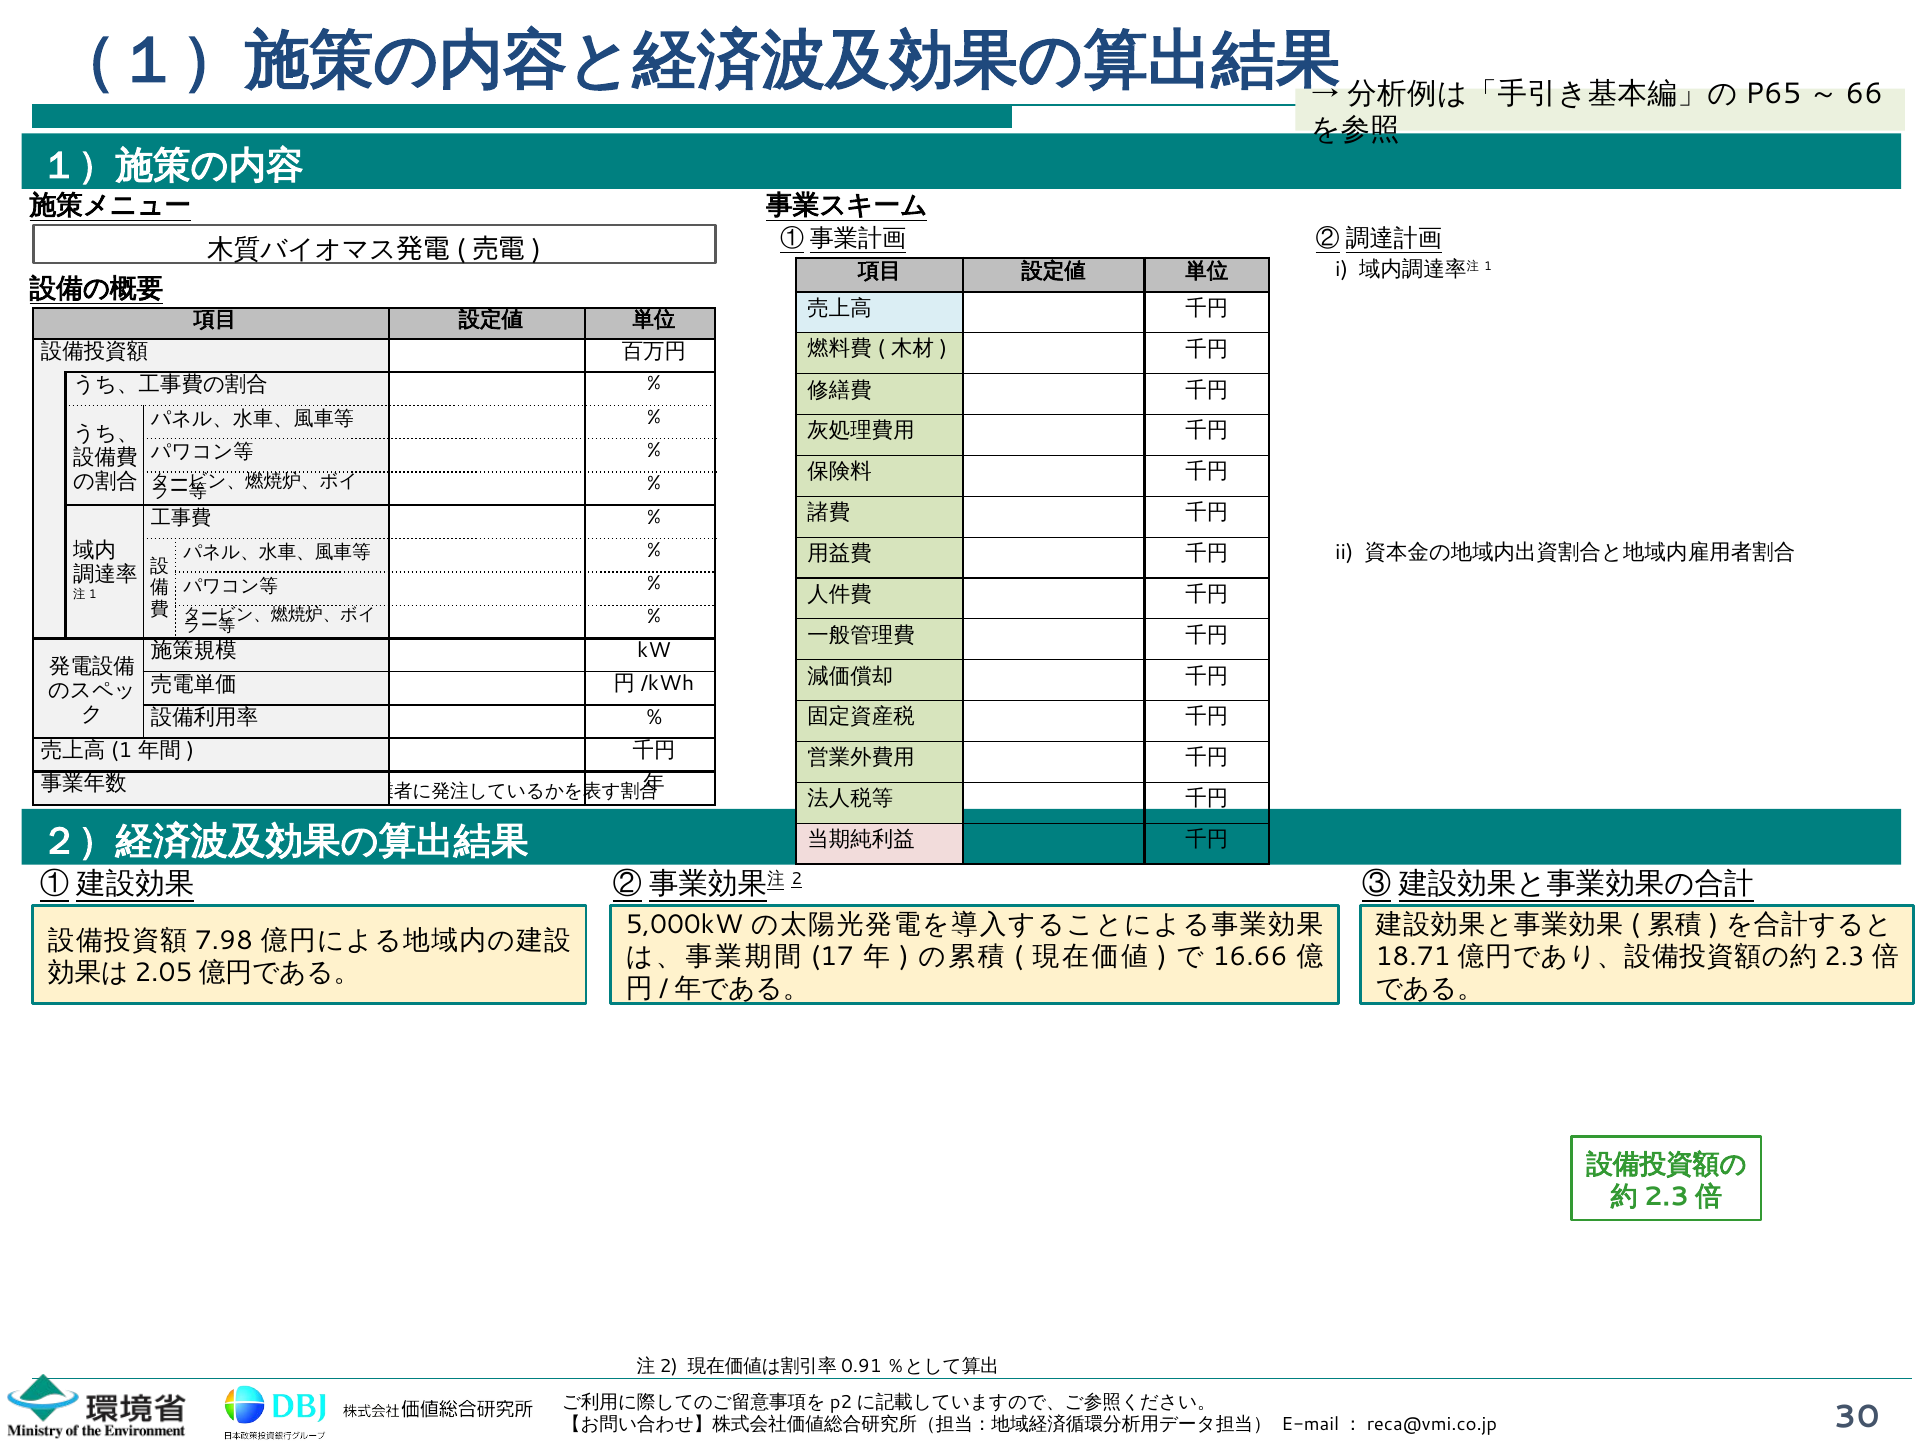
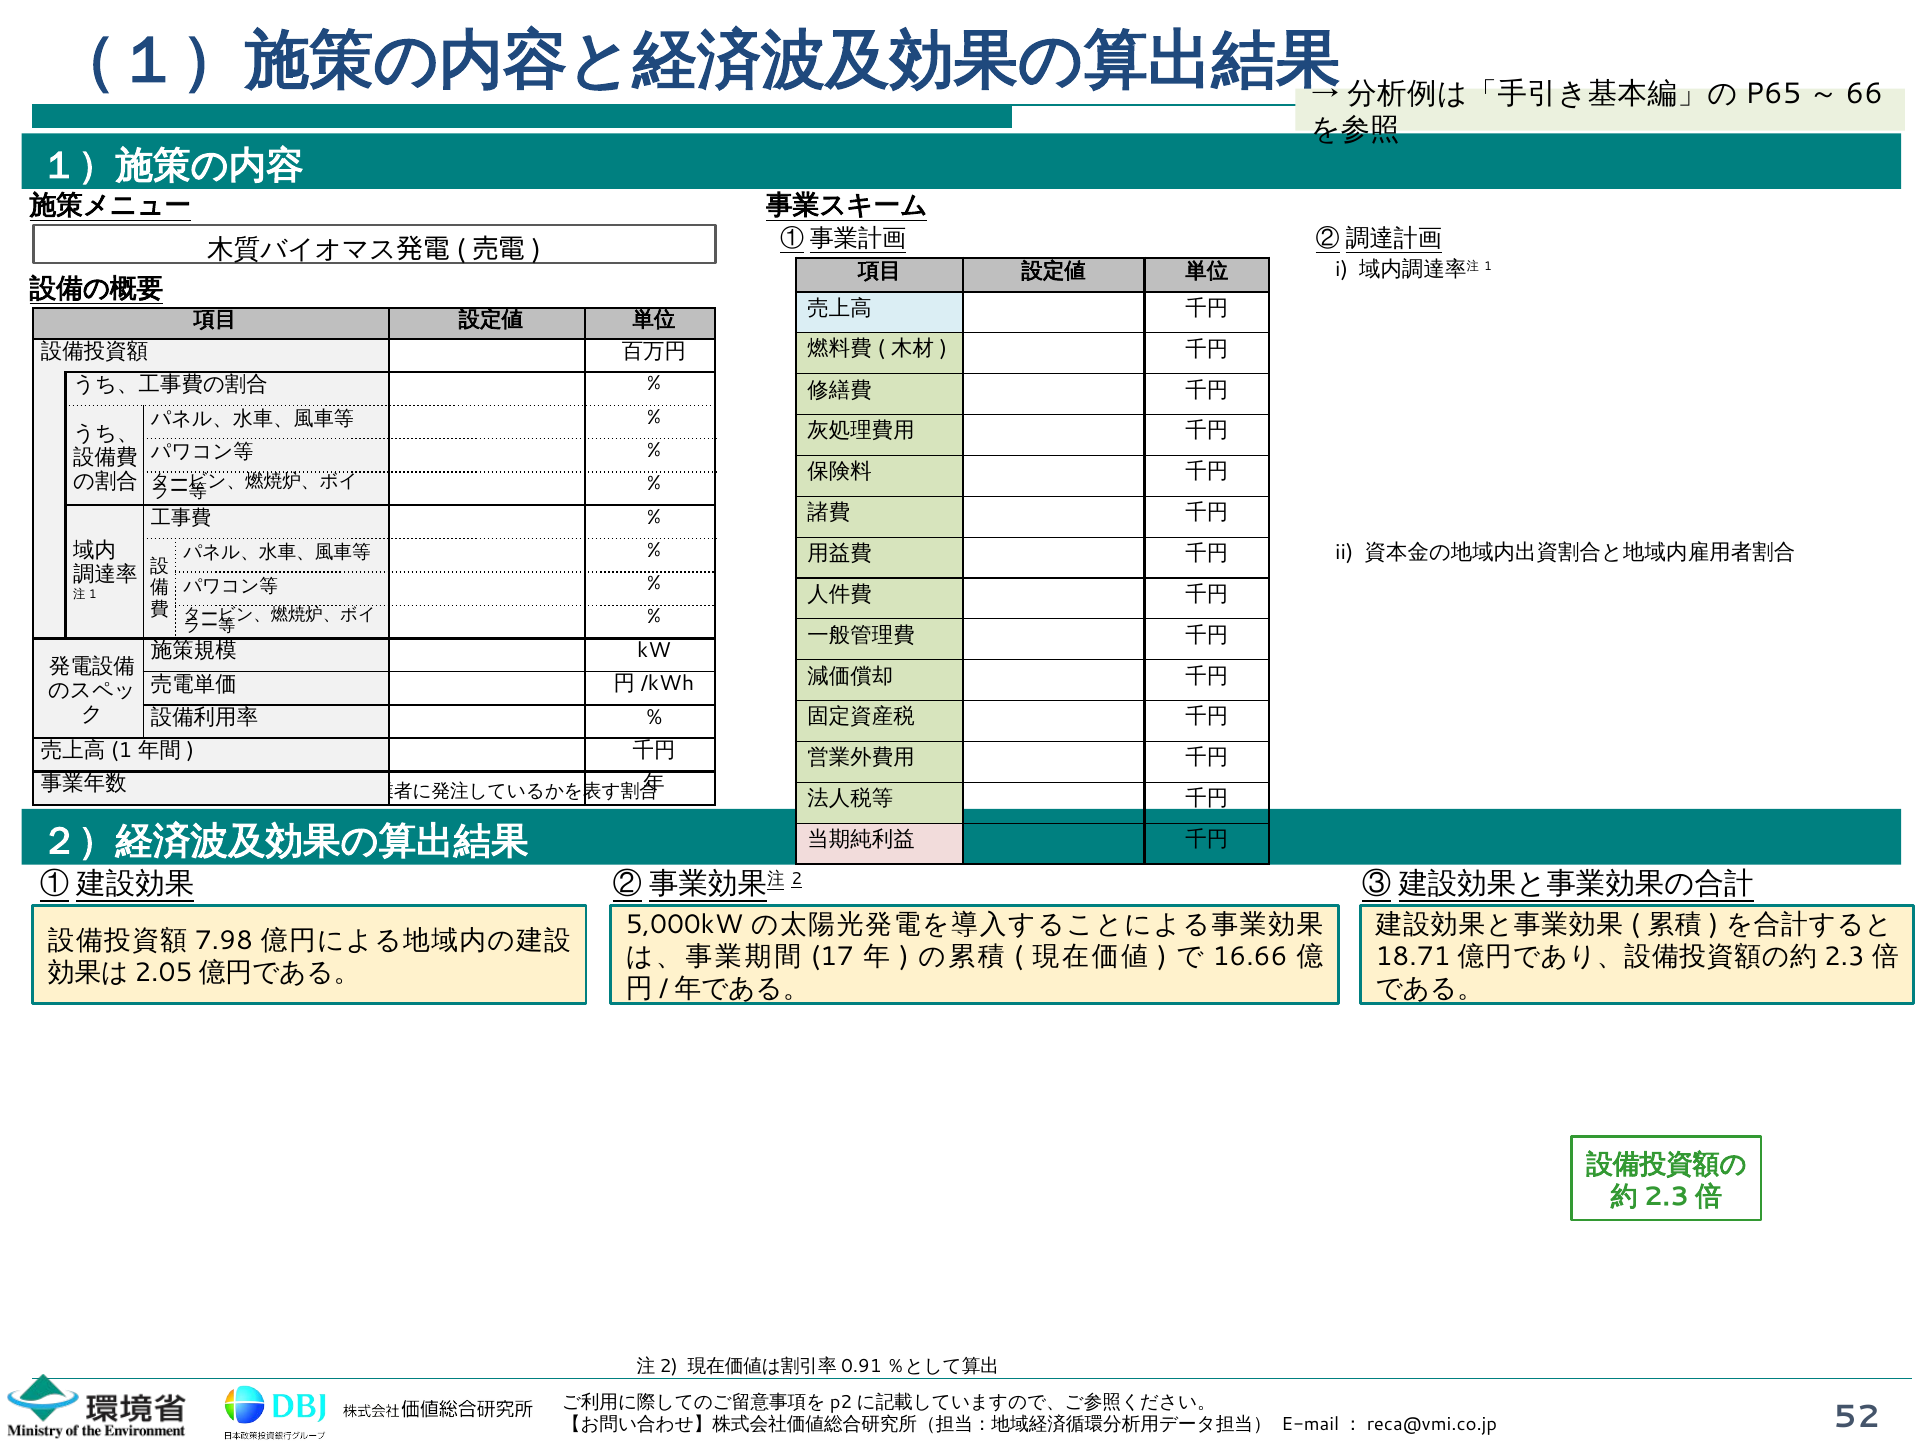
30: 30 -> 52
